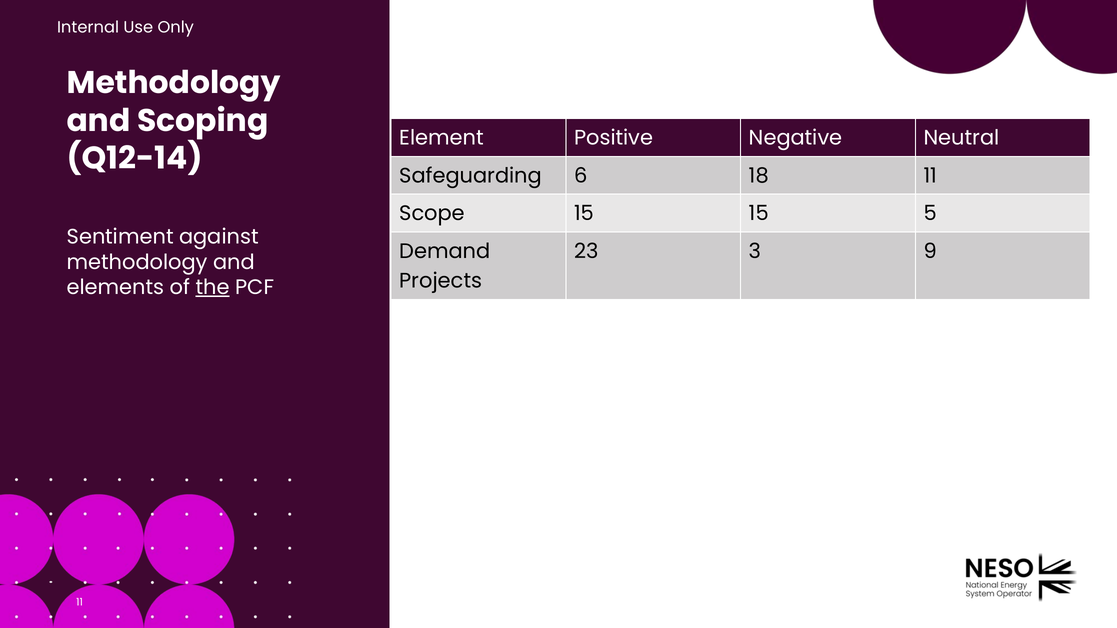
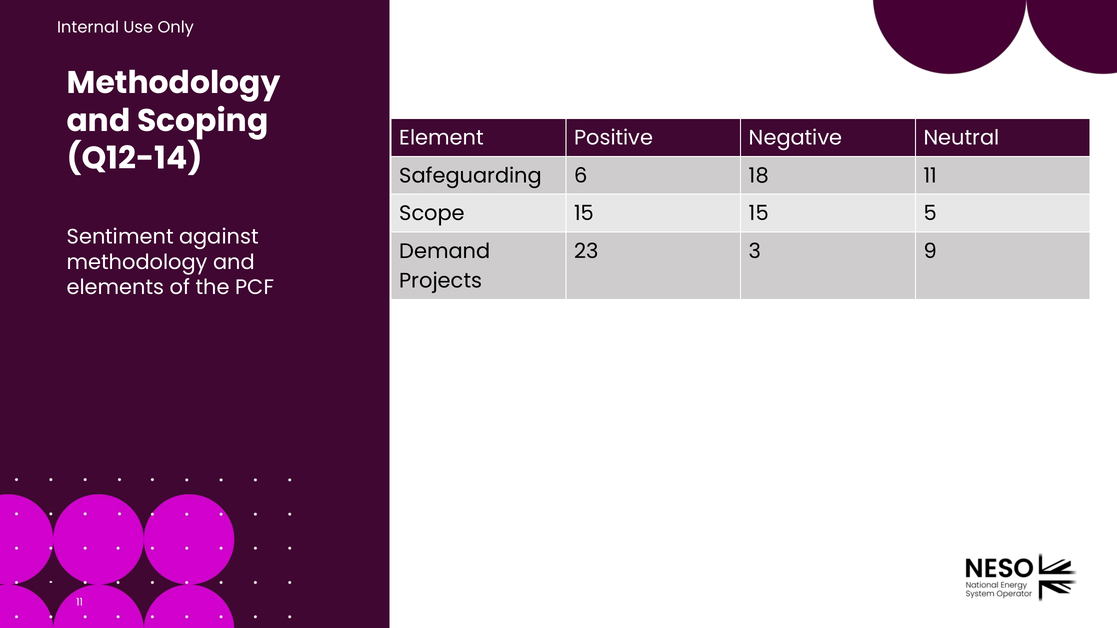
the underline: present -> none
